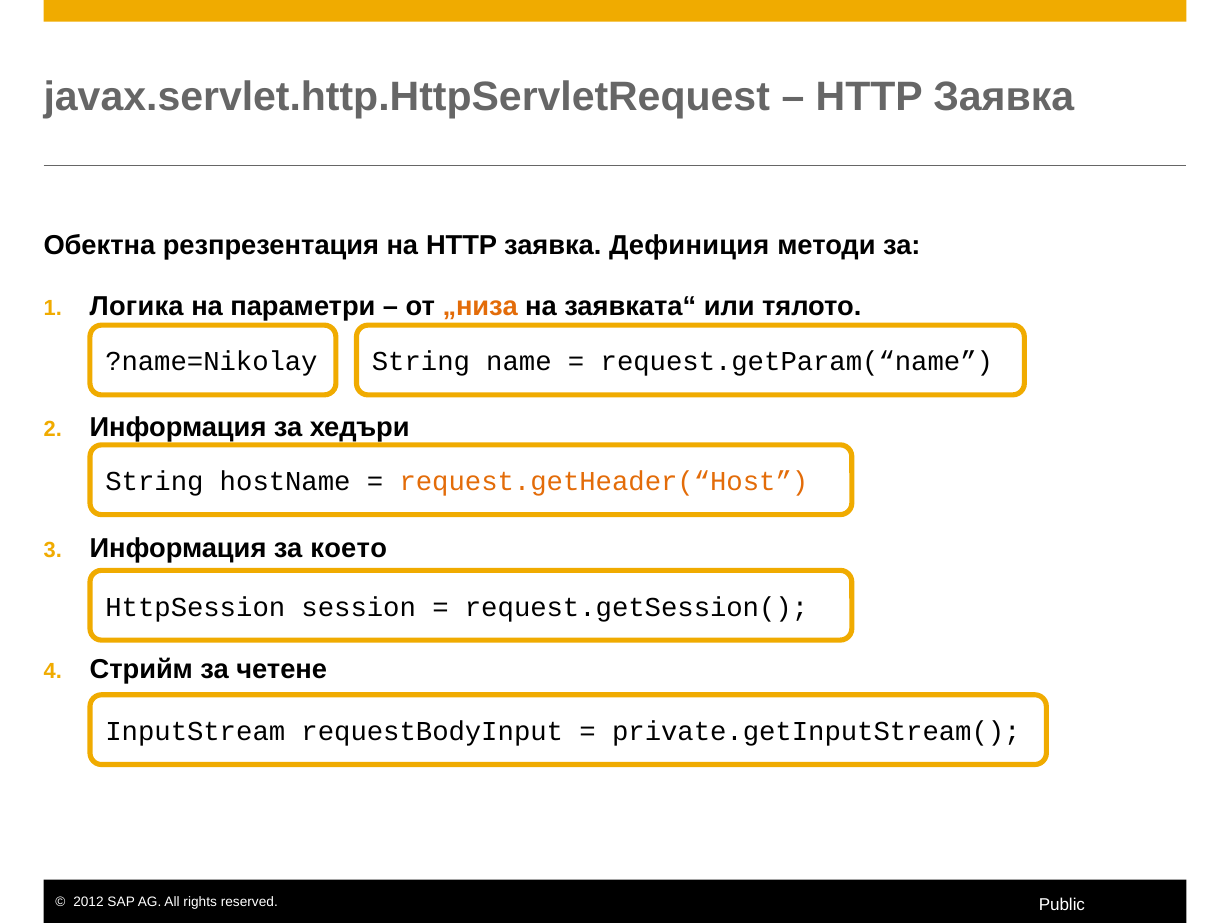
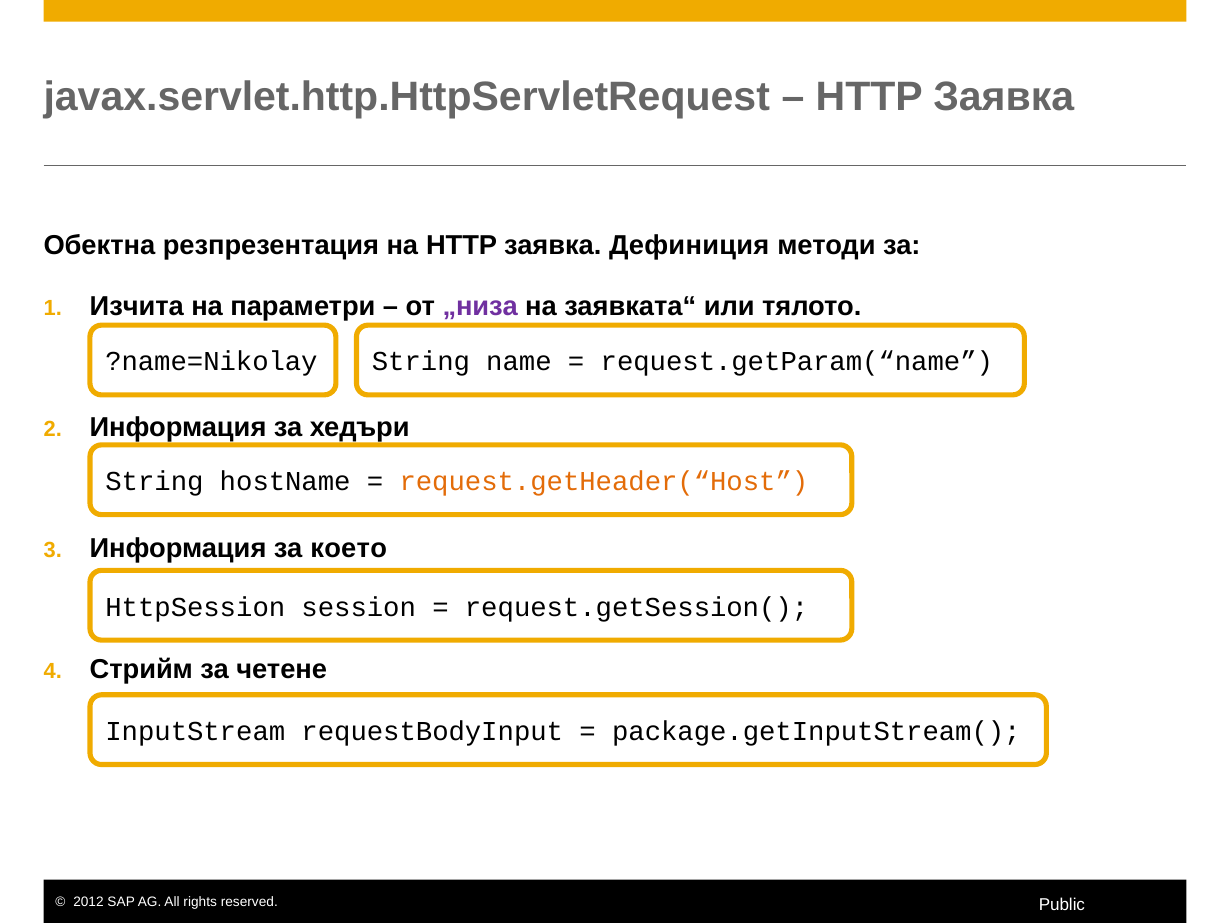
Логика: Логика -> Изчита
„низа colour: orange -> purple
private.getInputStream(: private.getInputStream( -> package.getInputStream(
